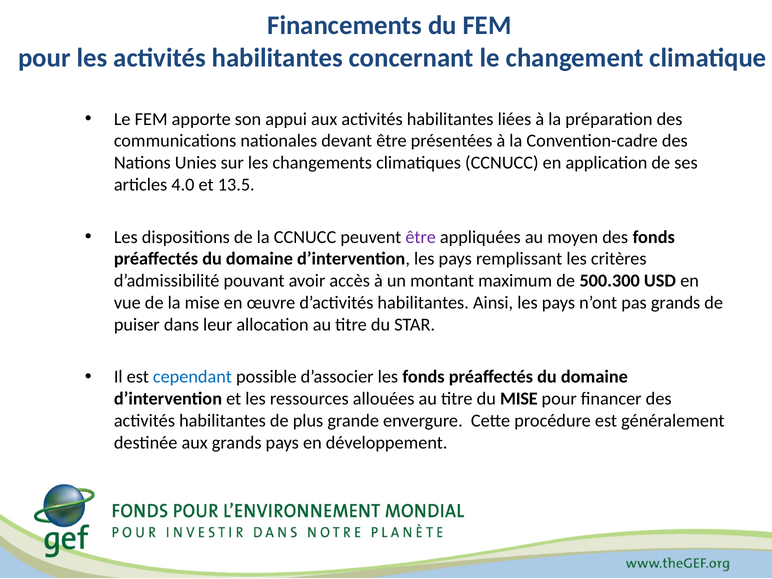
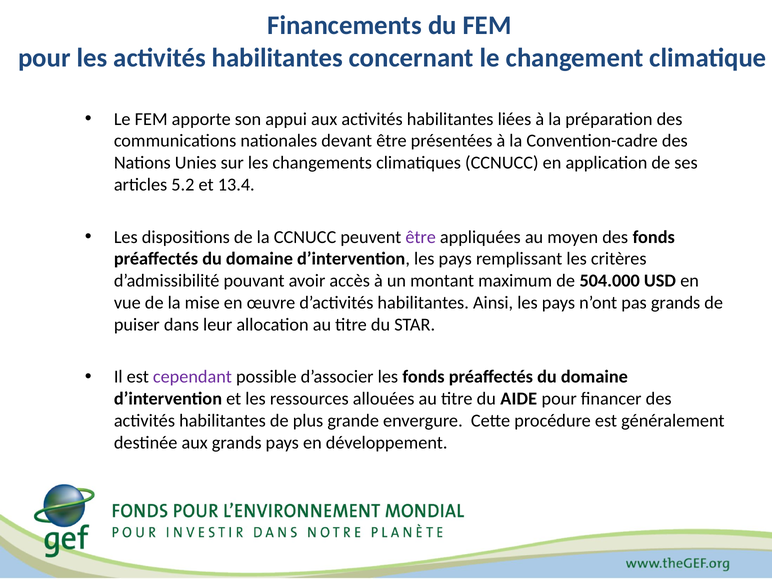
4.0: 4.0 -> 5.2
13.5: 13.5 -> 13.4
500.300: 500.300 -> 504.000
cependant colour: blue -> purple
du MISE: MISE -> AIDE
